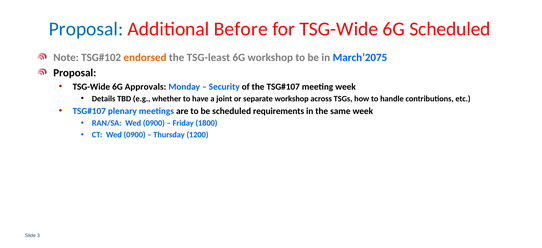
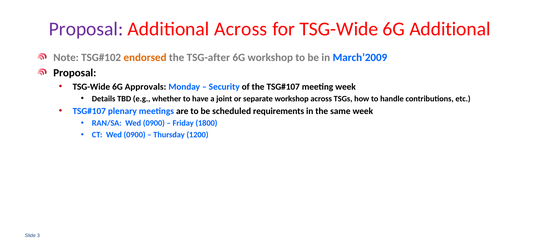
Proposal at (86, 29) colour: blue -> purple
Additional Before: Before -> Across
6G Scheduled: Scheduled -> Additional
TSG-least: TSG-least -> TSG-after
March’2075: March’2075 -> March’2009
